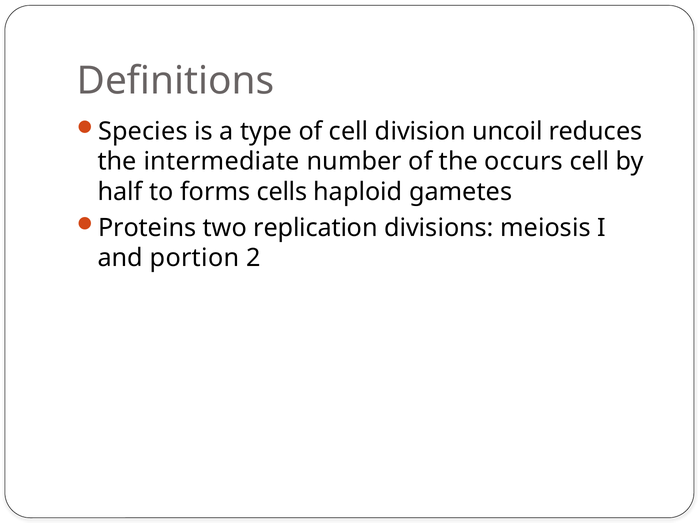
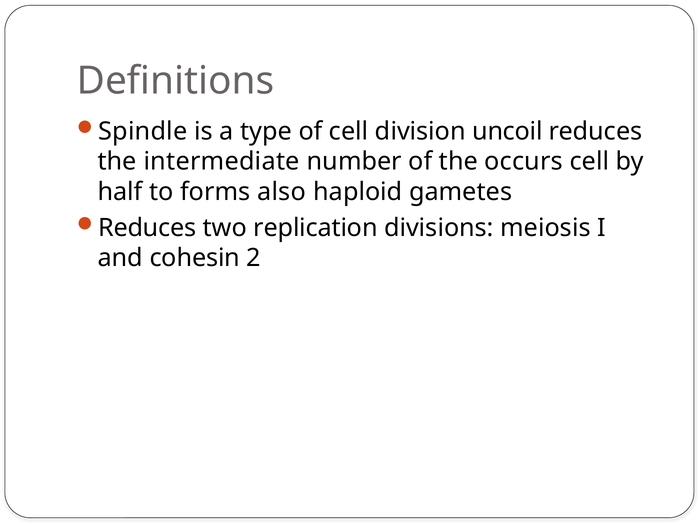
Species: Species -> Spindle
cells: cells -> also
Proteins at (147, 227): Proteins -> Reduces
portion: portion -> cohesin
